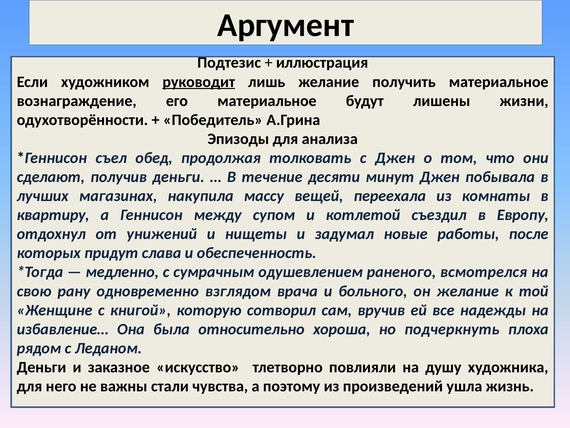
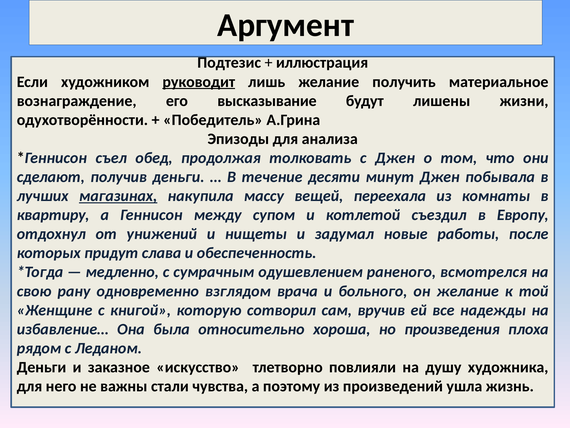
его материальное: материальное -> высказывание
магазинах underline: none -> present
подчеркнуть: подчеркнуть -> произведения
